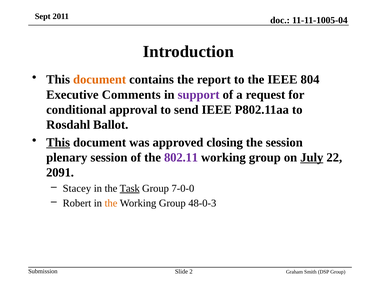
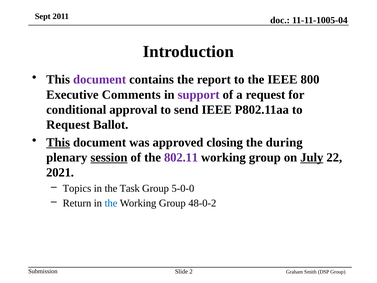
document at (100, 79) colour: orange -> purple
804: 804 -> 800
Rosdahl at (68, 125): Rosdahl -> Request
the session: session -> during
session at (109, 157) underline: none -> present
2091: 2091 -> 2021
Stacey: Stacey -> Topics
Task underline: present -> none
7-0-0: 7-0-0 -> 5-0-0
Robert: Robert -> Return
the at (111, 203) colour: orange -> blue
48-0-3: 48-0-3 -> 48-0-2
